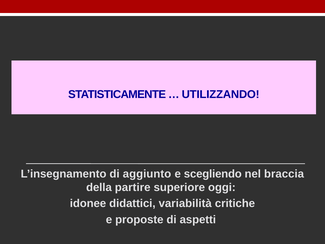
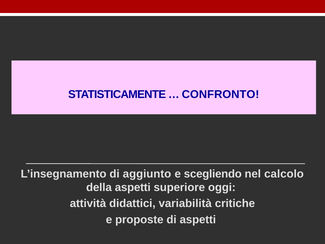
UTILIZZANDO: UTILIZZANDO -> CONFRONTO
braccia: braccia -> calcolo
della partire: partire -> aspetti
idonee: idonee -> attività
